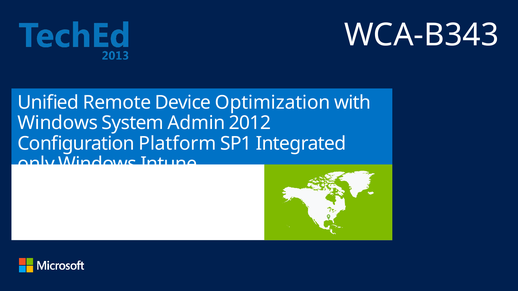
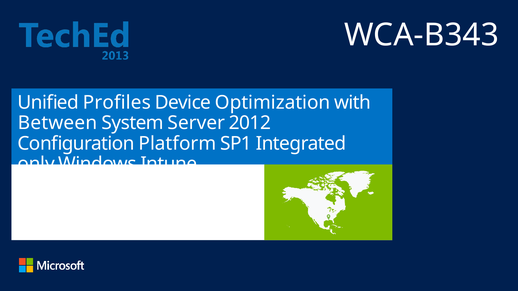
Remote: Remote -> Profiles
Windows at (58, 123): Windows -> Between
Admin: Admin -> Server
